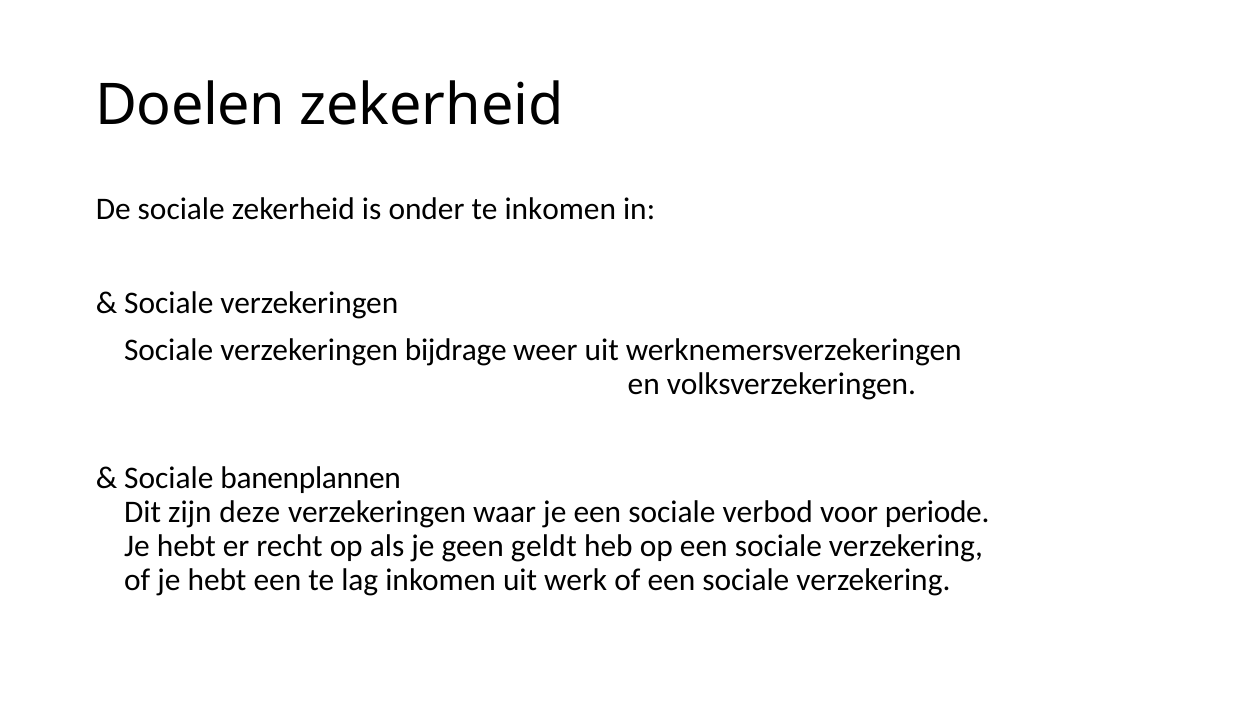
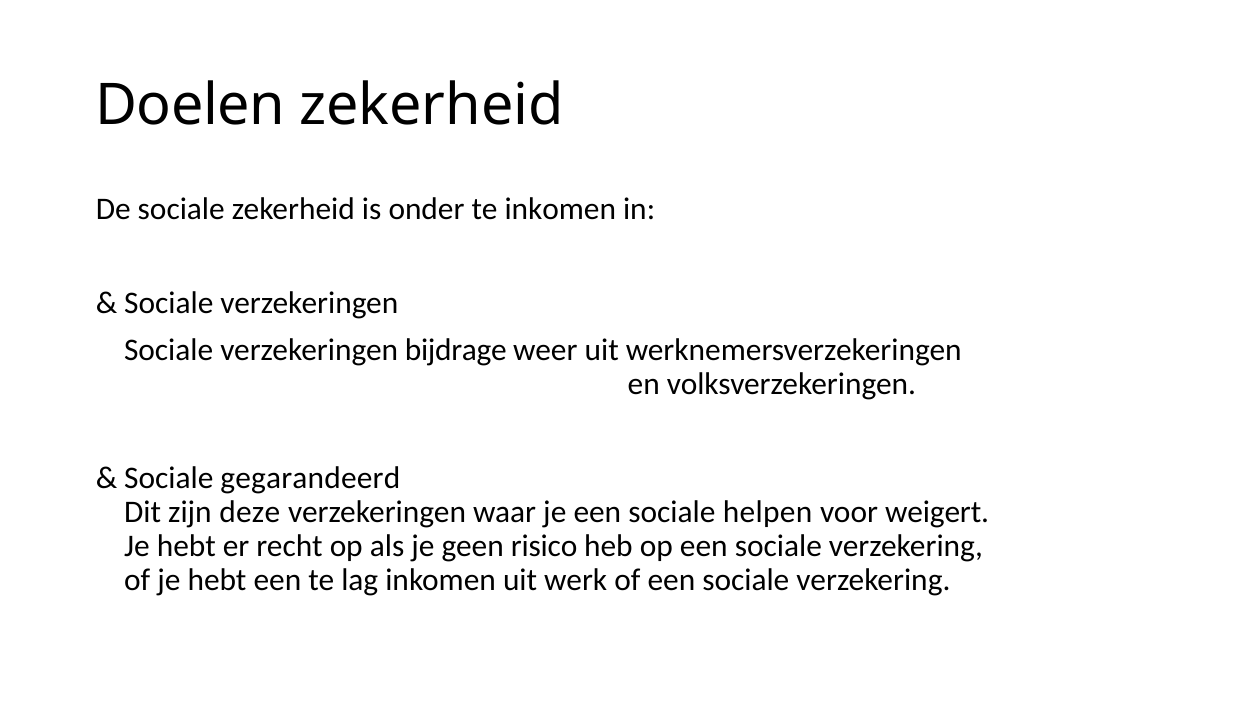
banenplannen: banenplannen -> gegarandeerd
verbod: verbod -> helpen
periode: periode -> weigert
geldt: geldt -> risico
